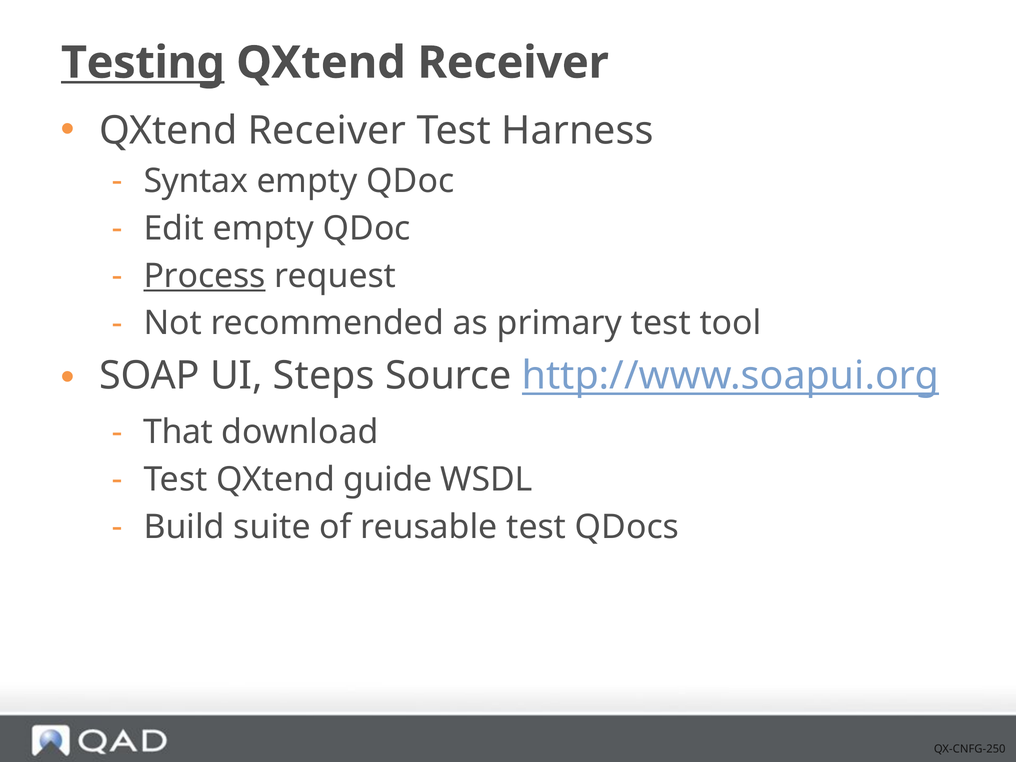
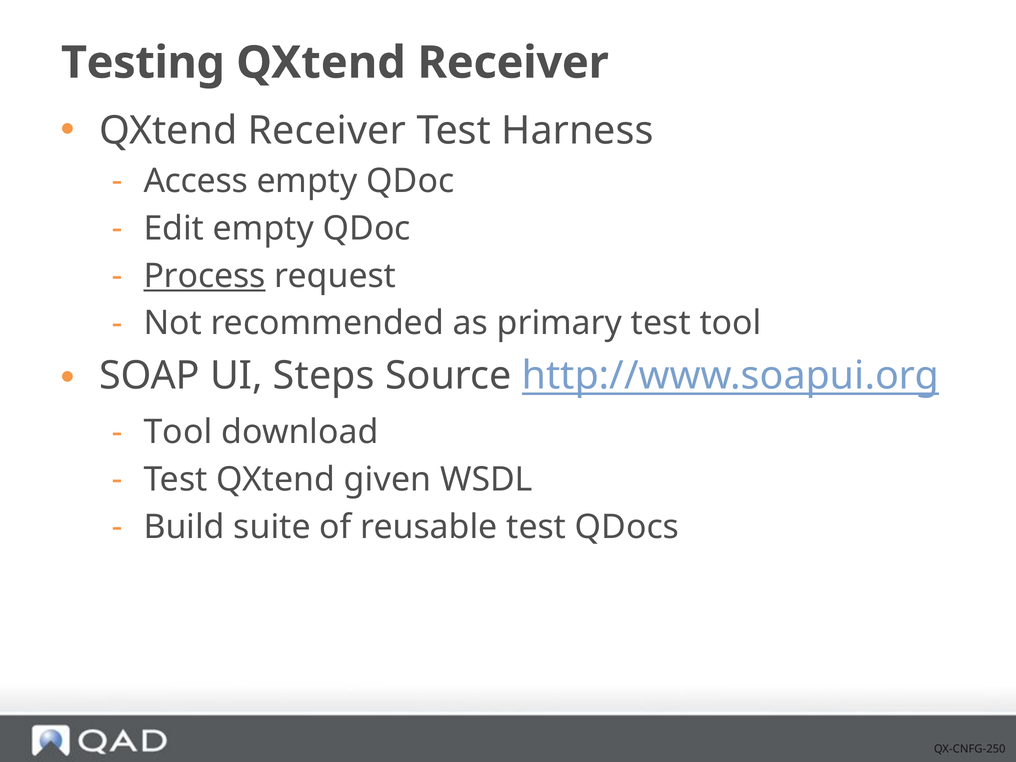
Testing underline: present -> none
Syntax: Syntax -> Access
That at (178, 432): That -> Tool
guide: guide -> given
